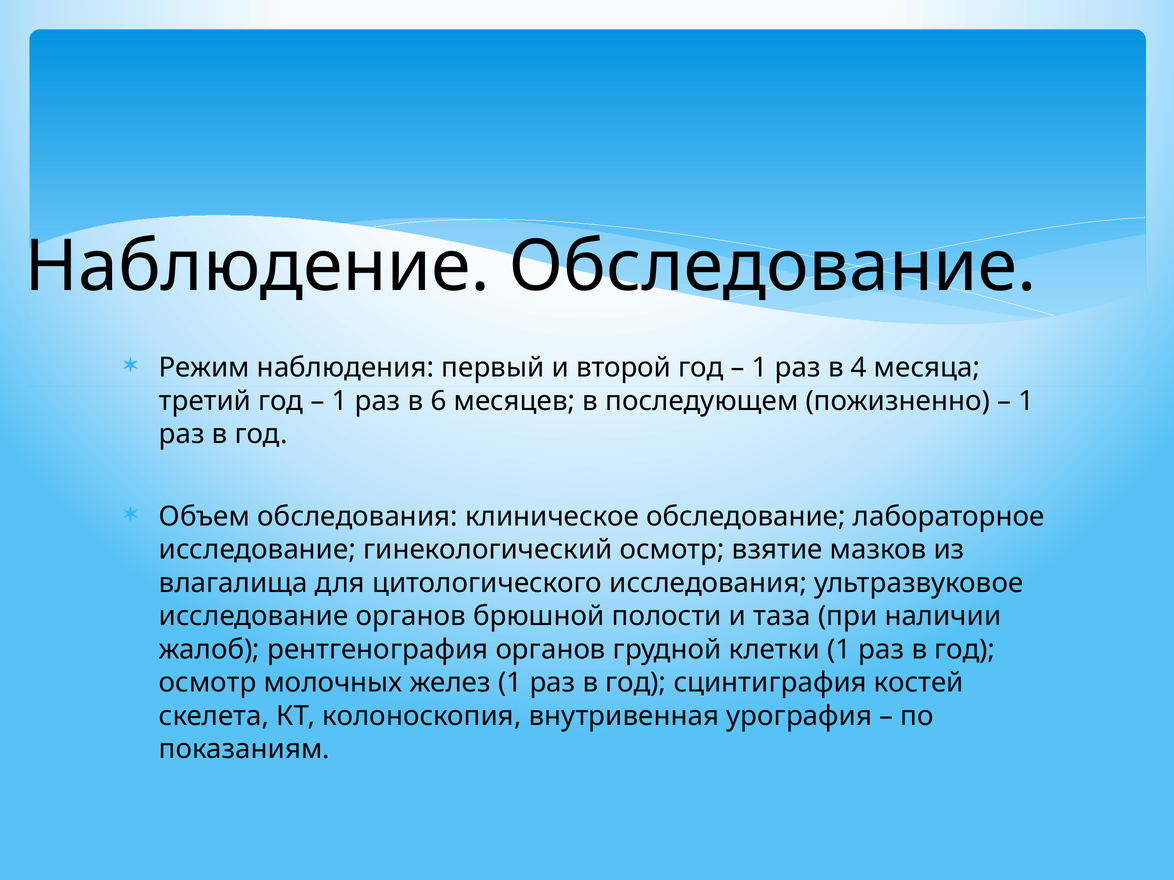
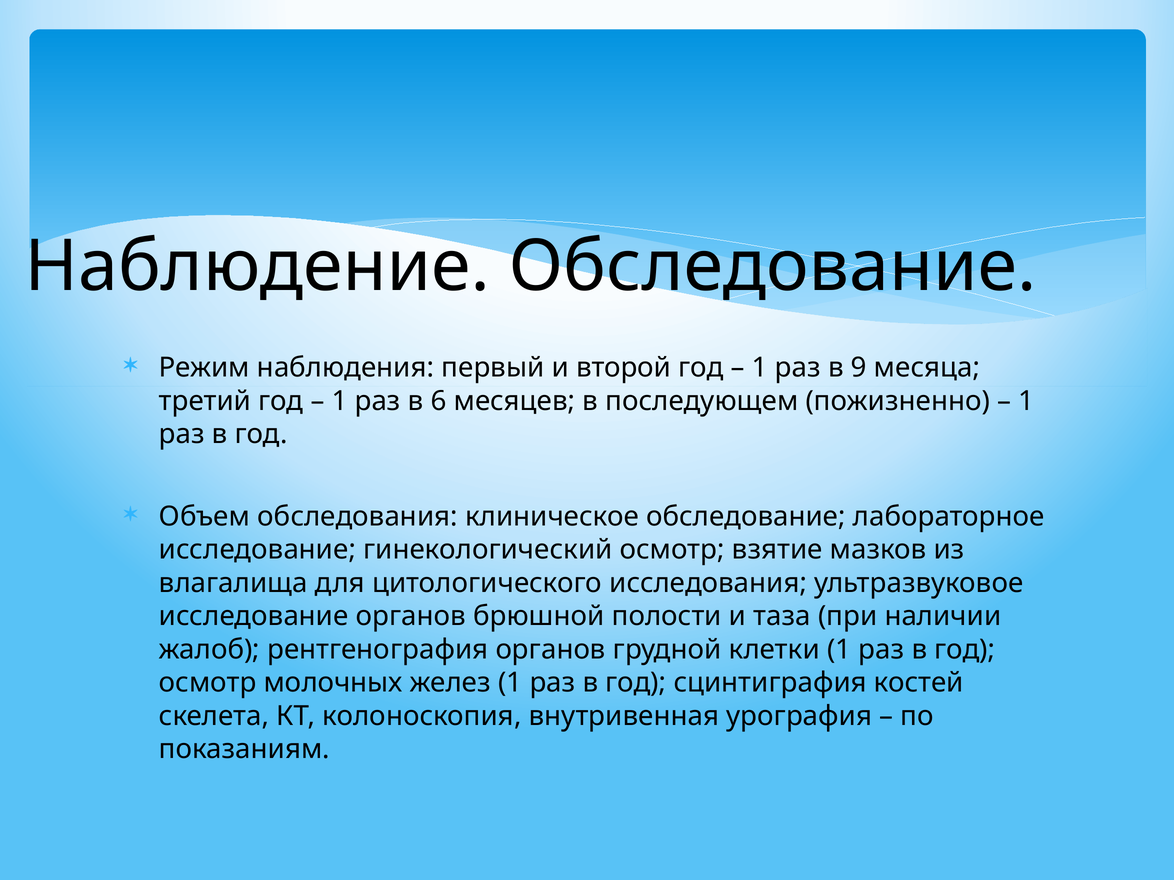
4: 4 -> 9
